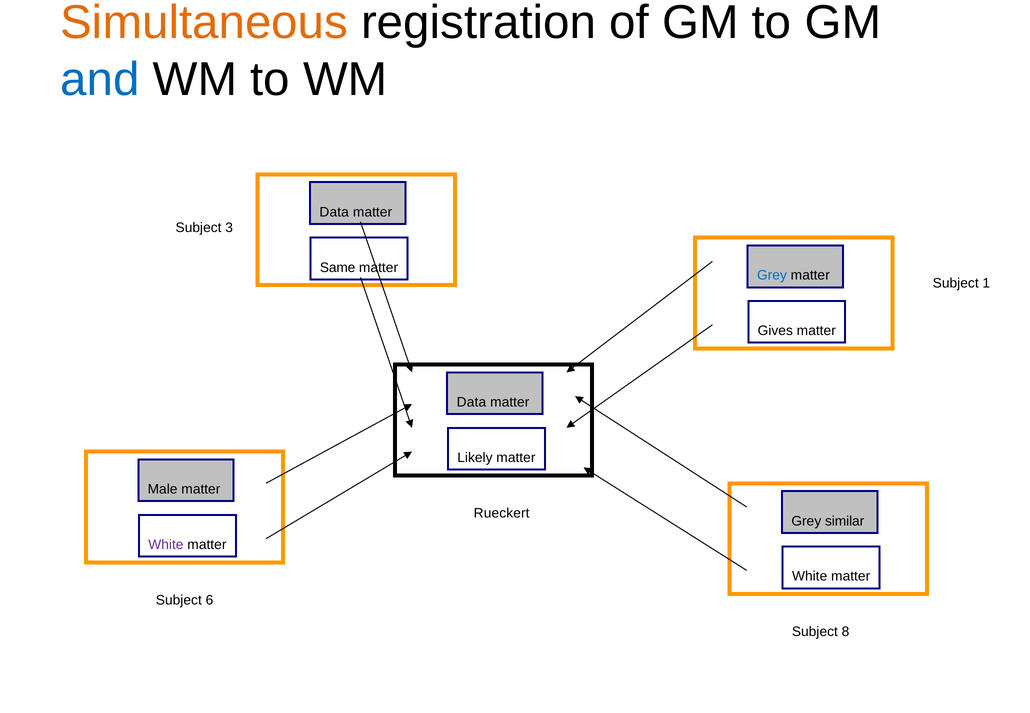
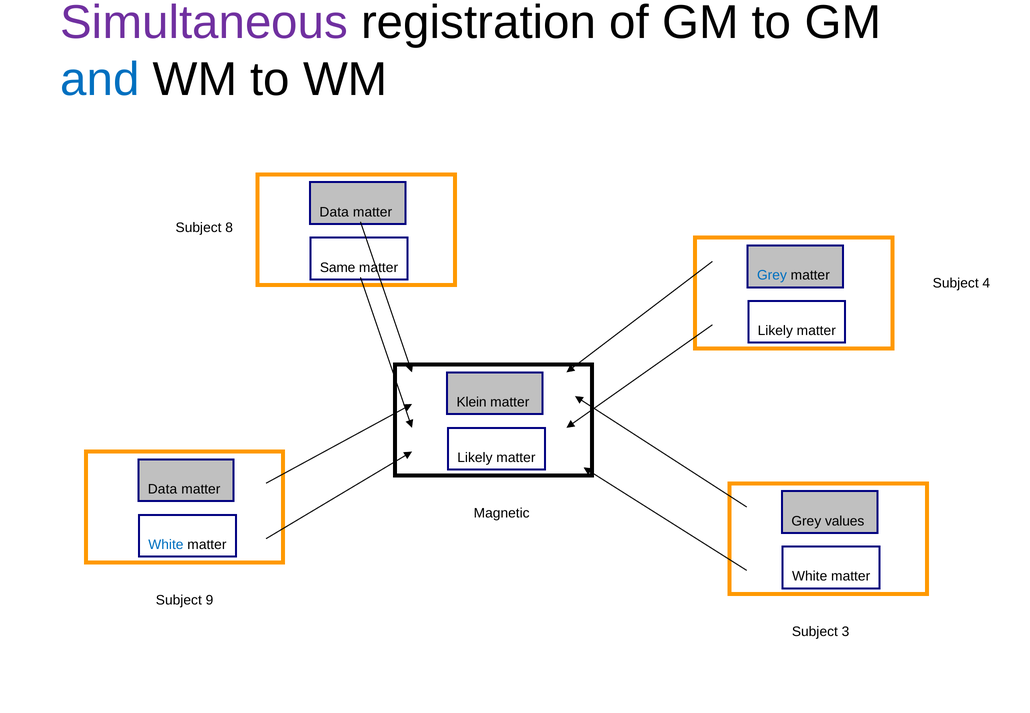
Simultaneous colour: orange -> purple
3: 3 -> 8
1: 1 -> 4
Gives at (775, 331): Gives -> Likely
Data at (471, 402): Data -> Klein
Male at (163, 489): Male -> Data
Rueckert: Rueckert -> Magnetic
similar: similar -> values
White at (166, 545) colour: purple -> blue
6: 6 -> 9
8: 8 -> 3
